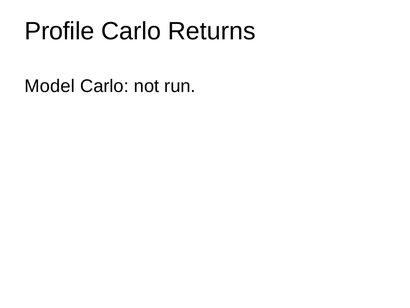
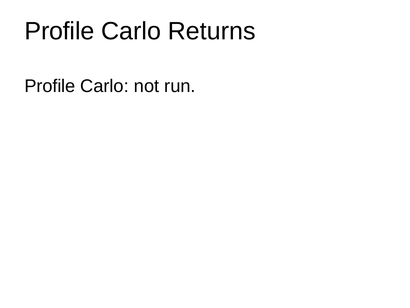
Model at (50, 86): Model -> Profile
